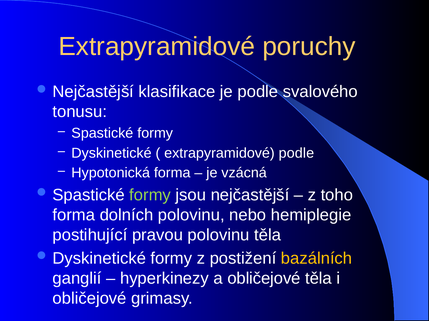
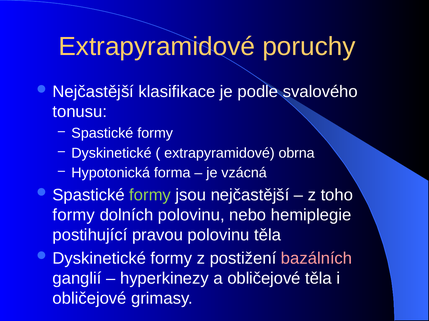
extrapyramidové podle: podle -> obrna
forma at (74, 215): forma -> formy
bazálních colour: yellow -> pink
